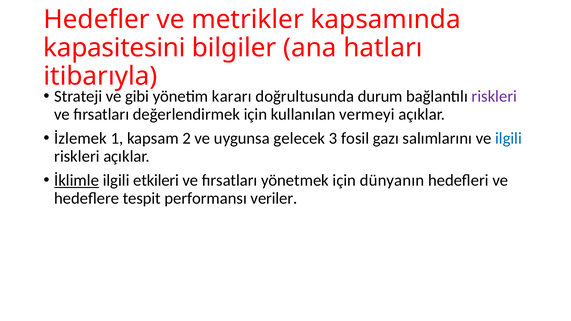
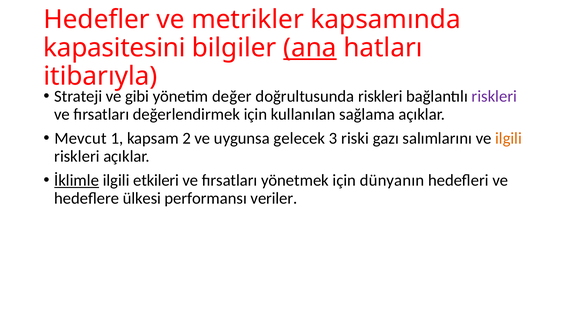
ana underline: none -> present
kararı: kararı -> değer
doğrultusunda durum: durum -> riskleri
vermeyi: vermeyi -> sağlama
İzlemek: İzlemek -> Mevcut
fosil: fosil -> riski
ilgili at (508, 138) colour: blue -> orange
tespit: tespit -> ülkesi
